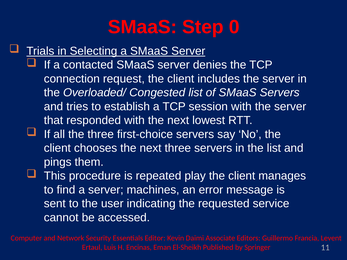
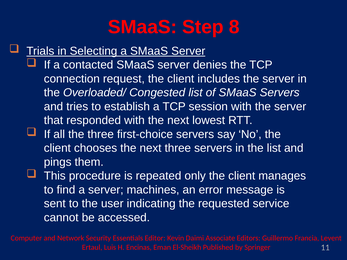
0: 0 -> 8
play: play -> only
